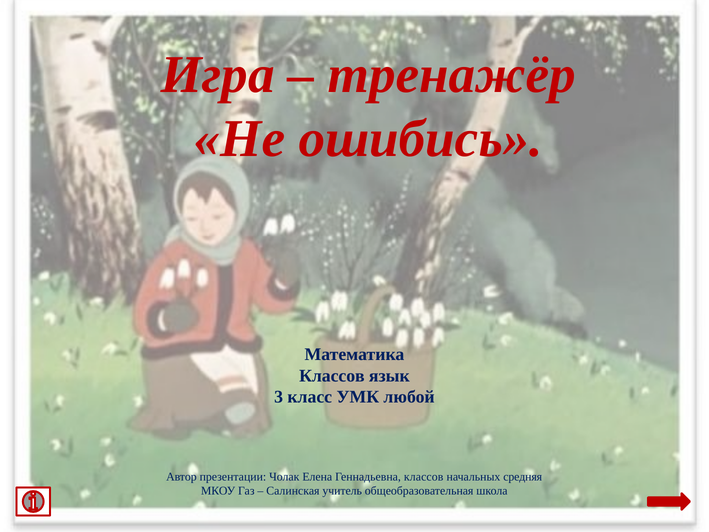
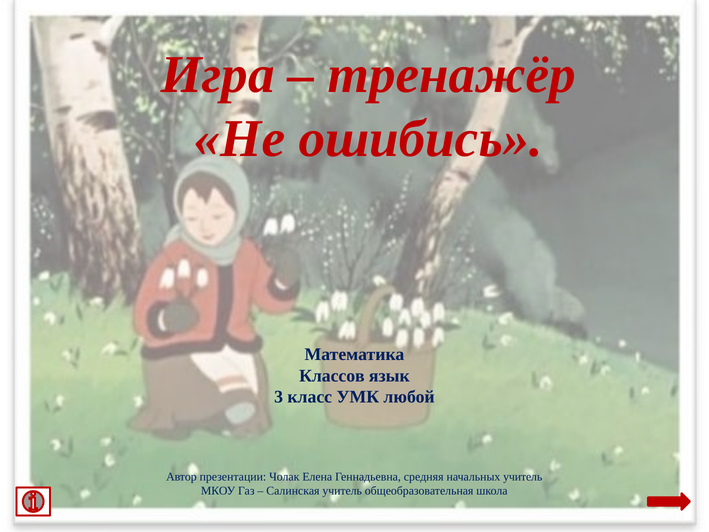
Геннадьевна классов: классов -> средняя
начальных средняя: средняя -> учитель
